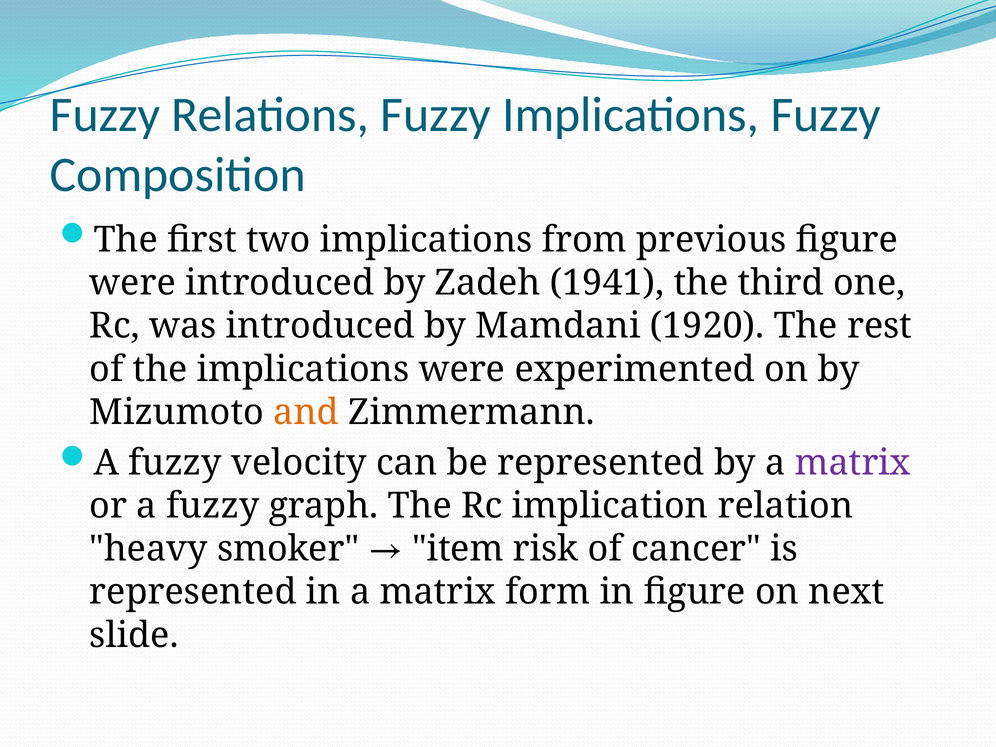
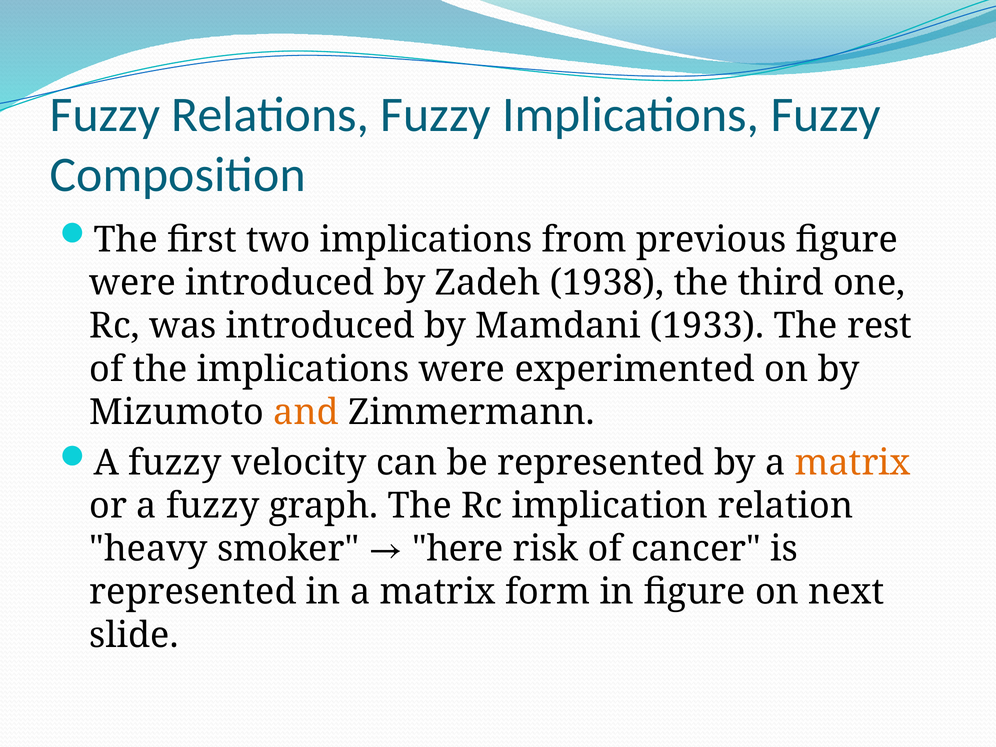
1941: 1941 -> 1938
1920: 1920 -> 1933
matrix at (853, 463) colour: purple -> orange
item: item -> here
